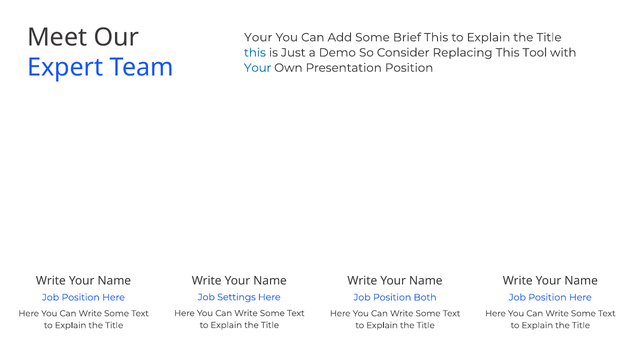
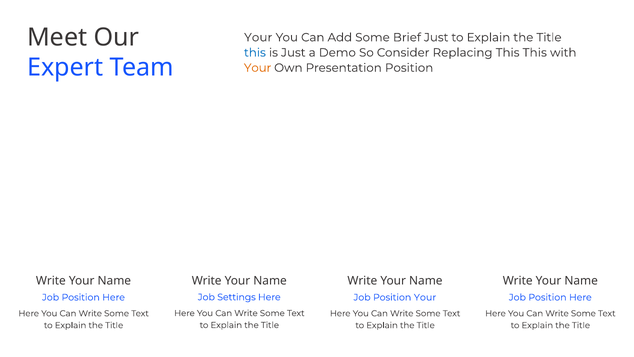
Brief This: This -> Just
This Tool: Tool -> This
Your at (258, 68) colour: blue -> orange
Position Both: Both -> Your
